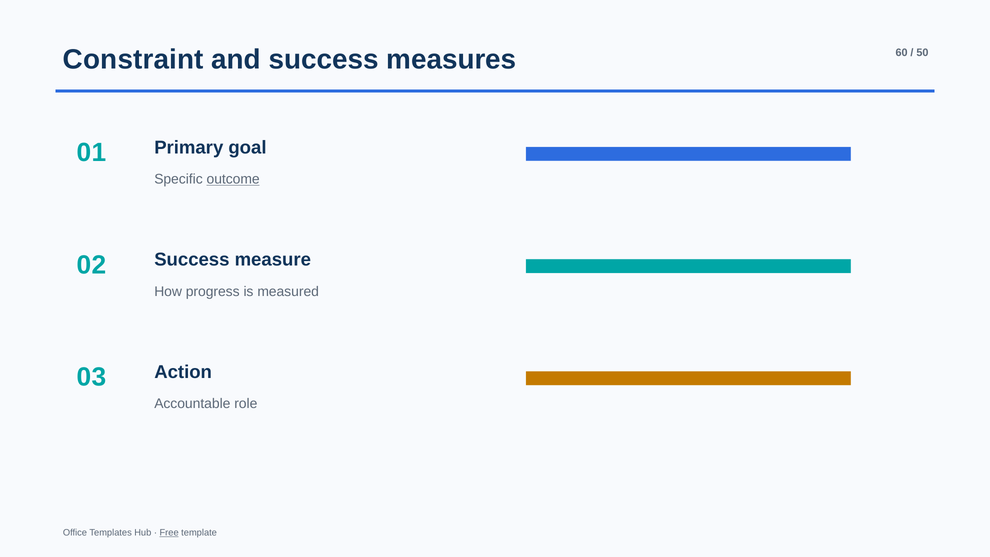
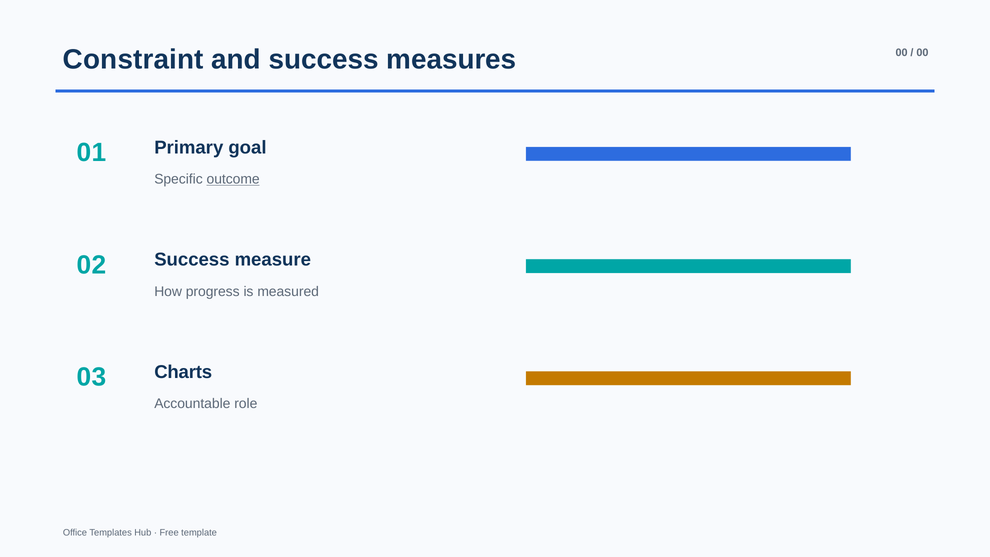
measures 60: 60 -> 00
50 at (922, 53): 50 -> 00
Action: Action -> Charts
Free underline: present -> none
